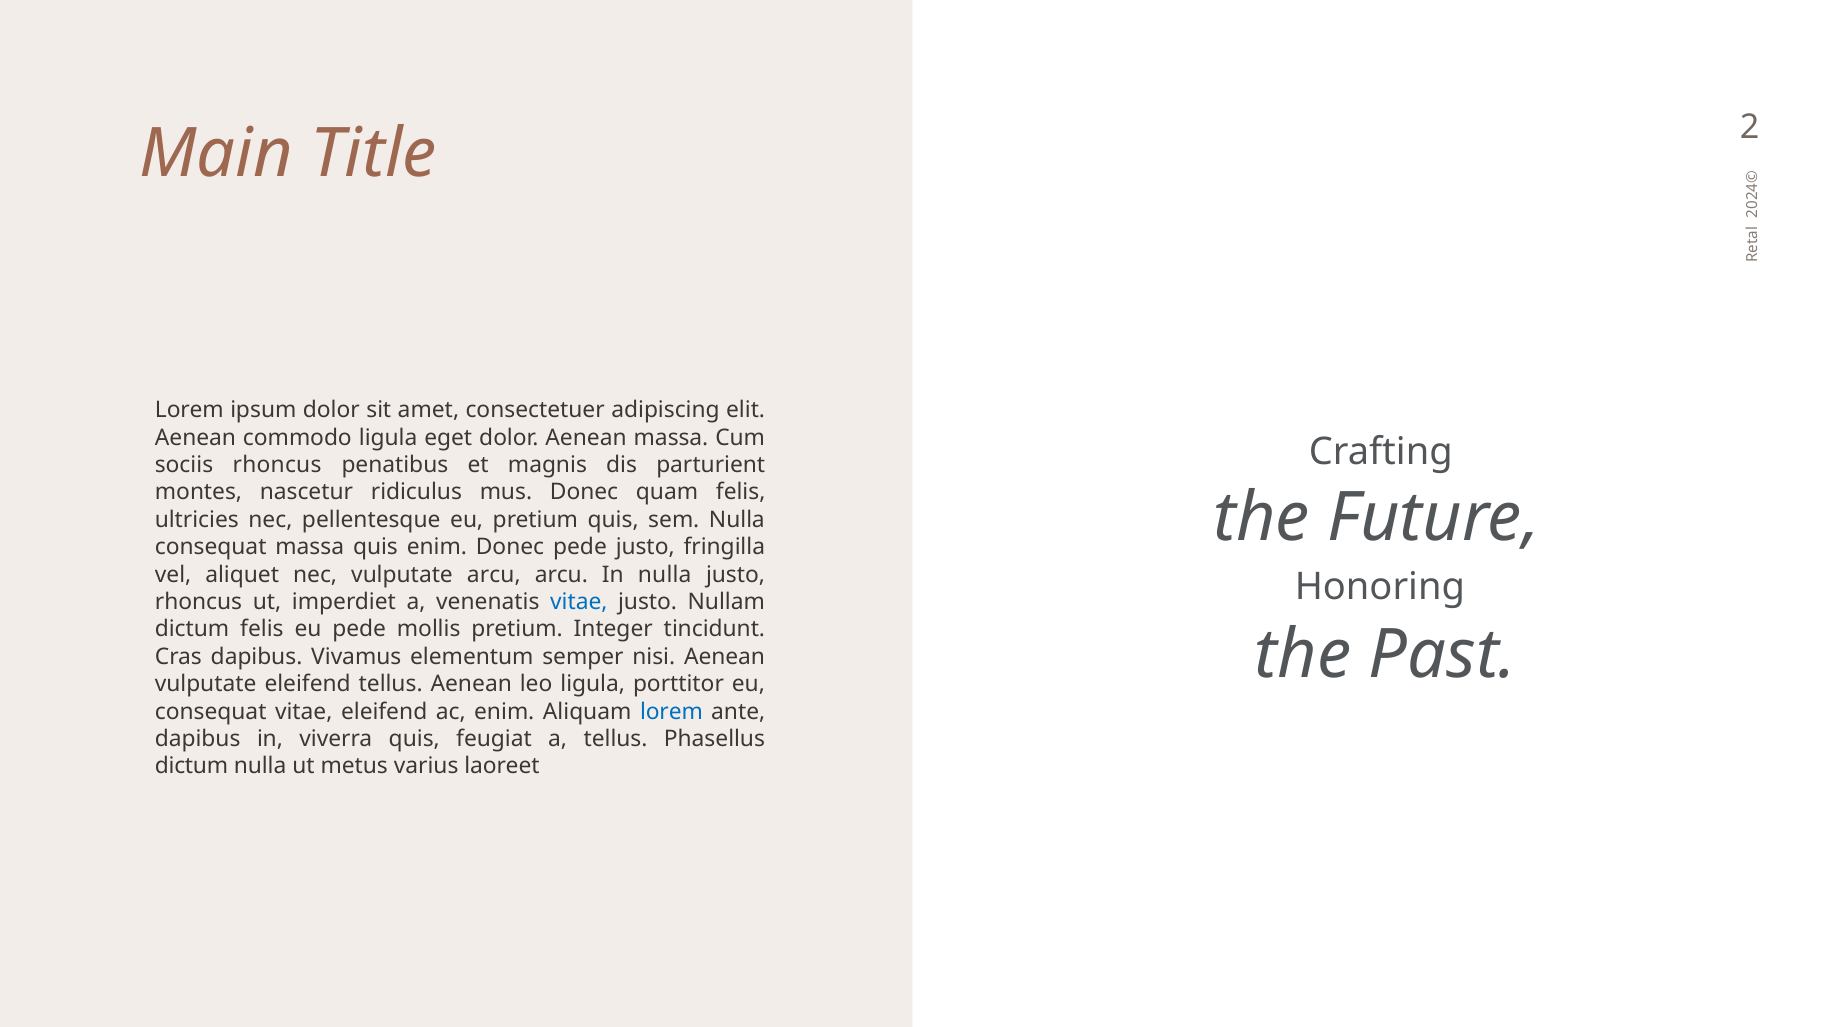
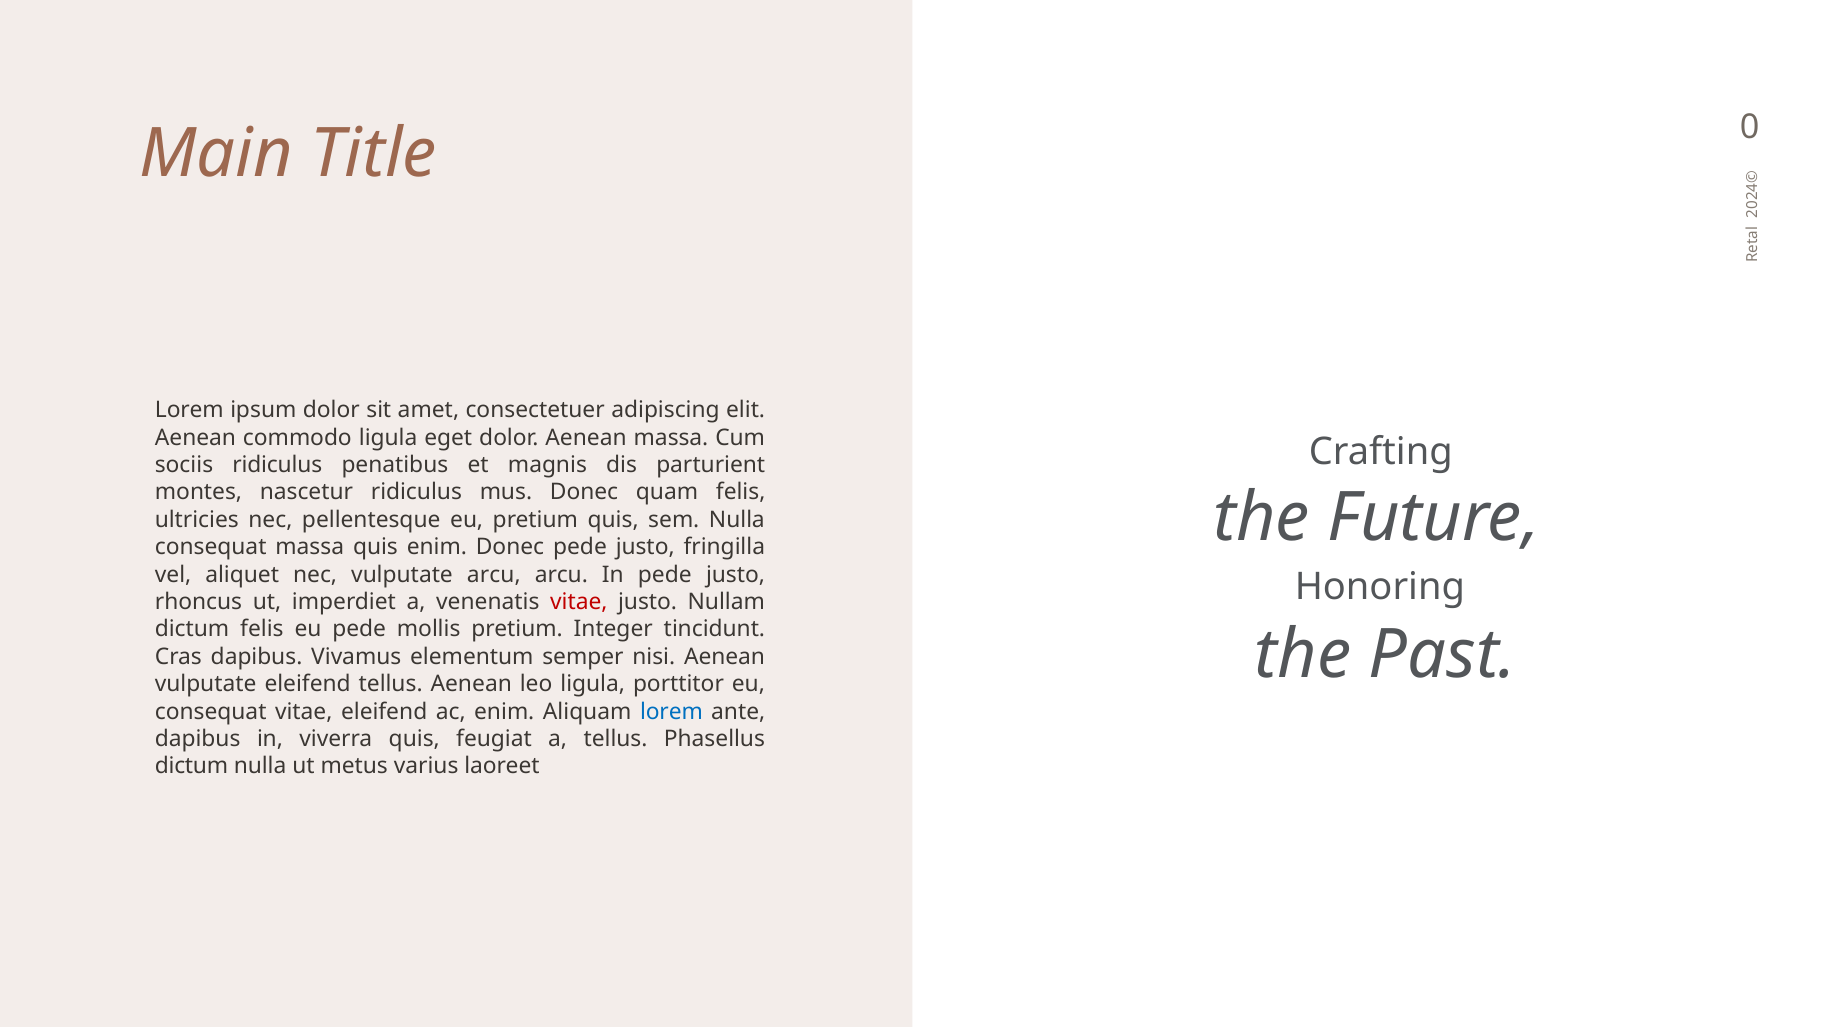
Title 2: 2 -> 0
sociis rhoncus: rhoncus -> ridiculus
In nulla: nulla -> pede
vitae at (579, 602) colour: blue -> red
